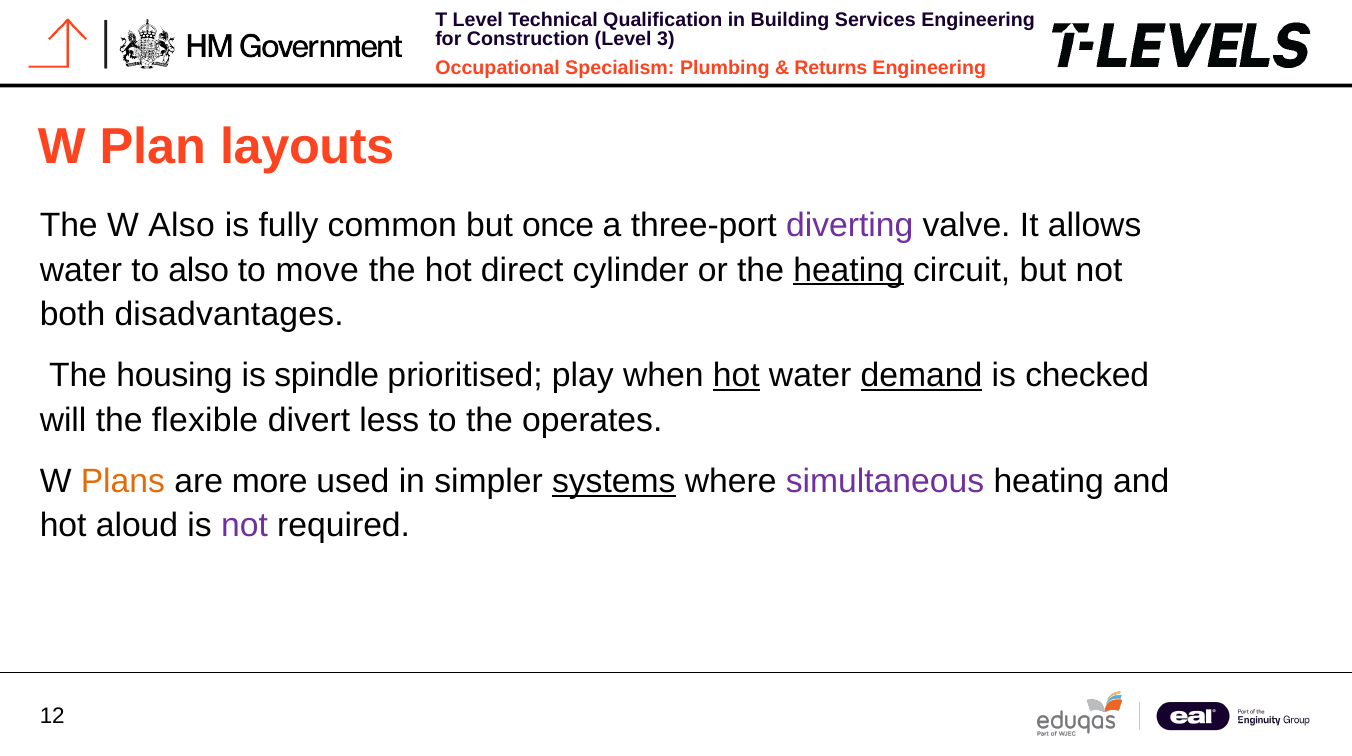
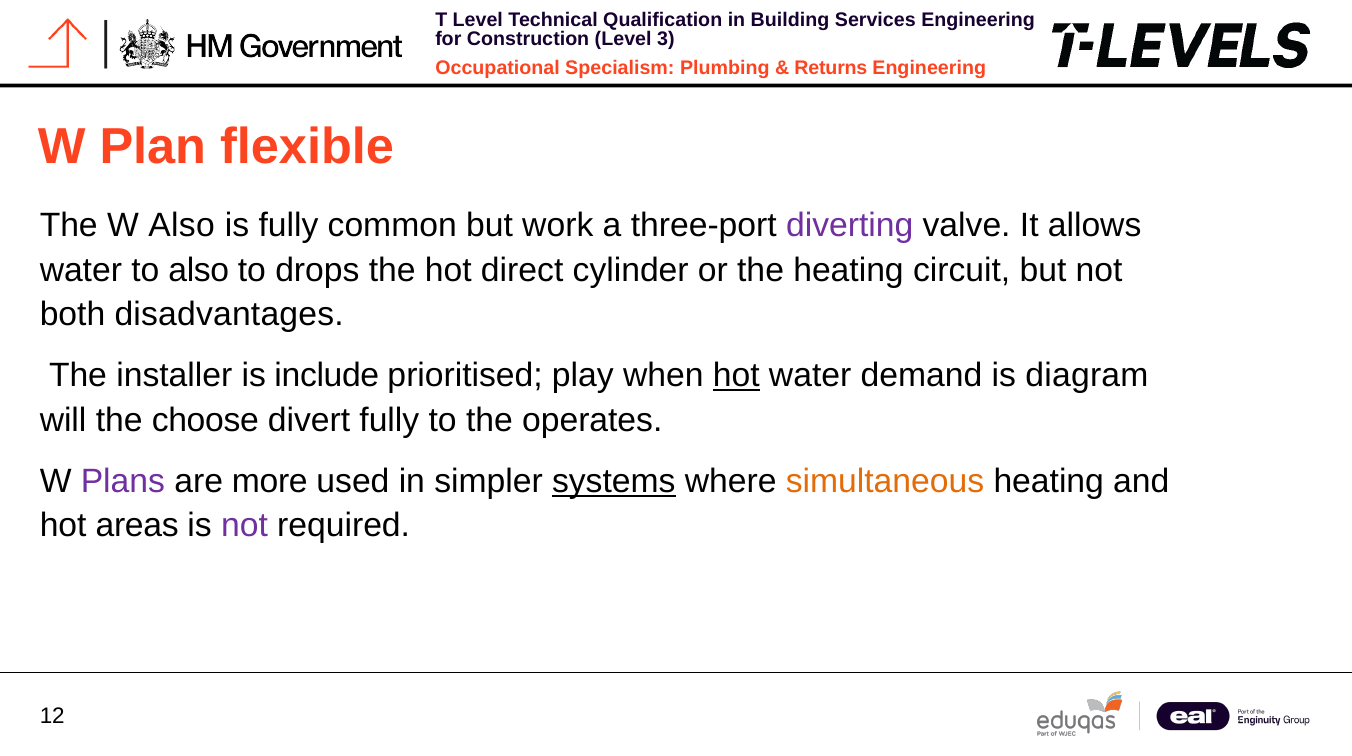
layouts: layouts -> flexible
once: once -> work
move: move -> drops
heating at (848, 270) underline: present -> none
housing: housing -> installer
spindle: spindle -> include
demand underline: present -> none
checked: checked -> diagram
flexible: flexible -> choose
divert less: less -> fully
Plans colour: orange -> purple
simultaneous colour: purple -> orange
aloud: aloud -> areas
